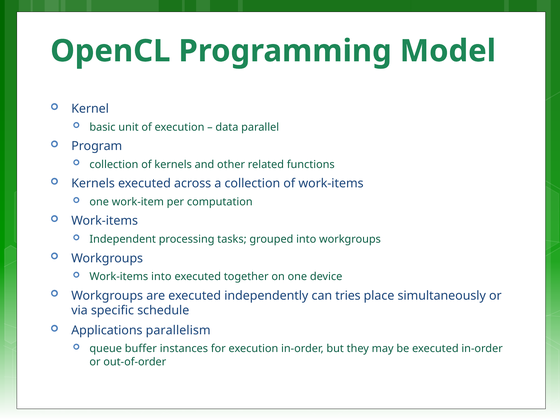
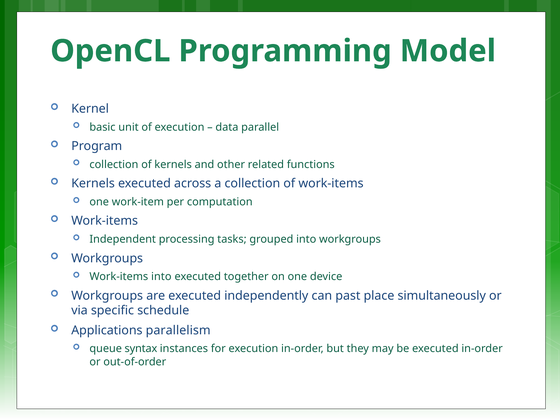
tries: tries -> past
buffer: buffer -> syntax
